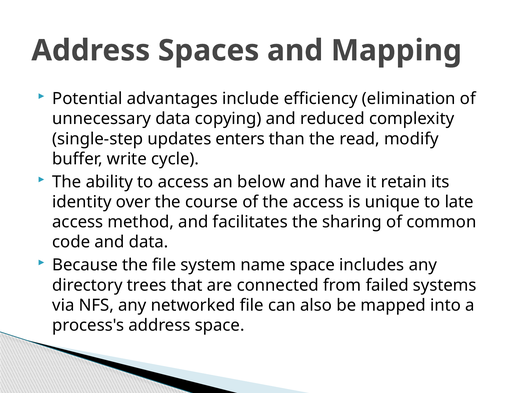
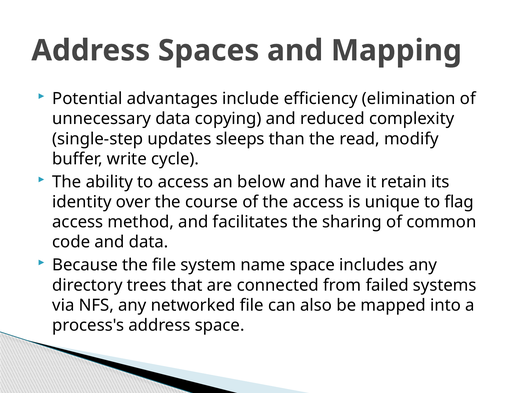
enters: enters -> sleeps
late: late -> flag
